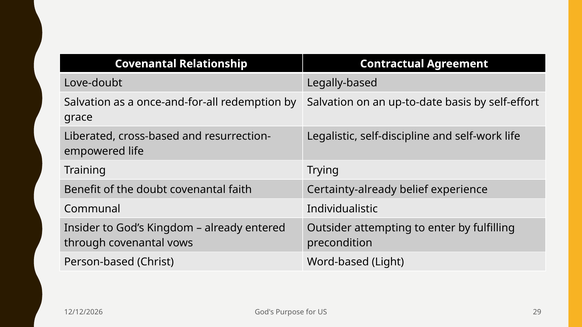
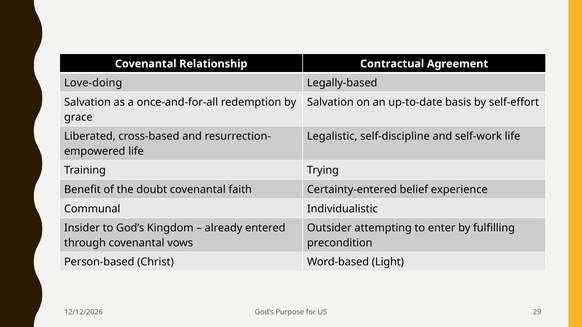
Love-doubt: Love-doubt -> Love-doing
Certainty-already: Certainty-already -> Certainty-entered
